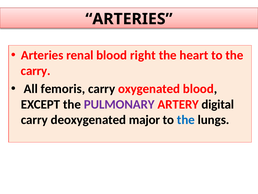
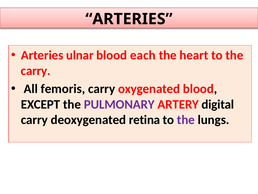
renal: renal -> ulnar
right: right -> each
major: major -> retina
the at (186, 120) colour: blue -> purple
